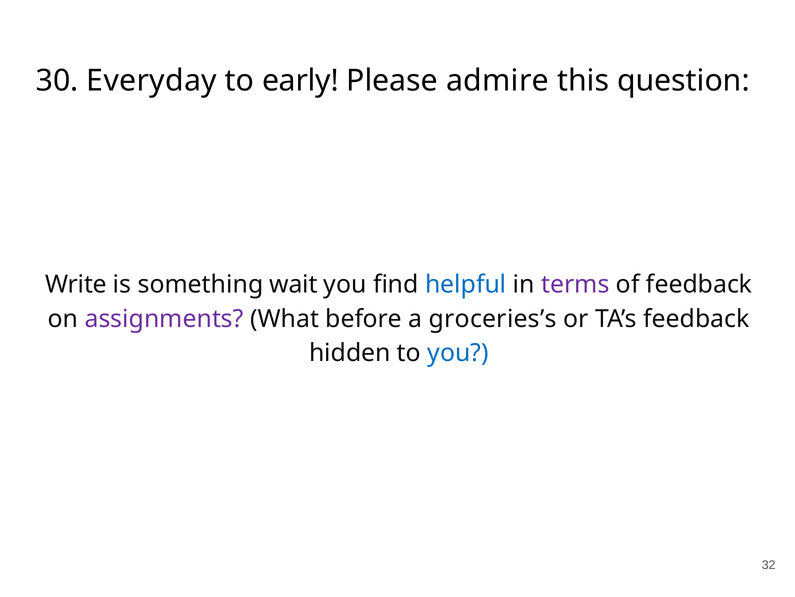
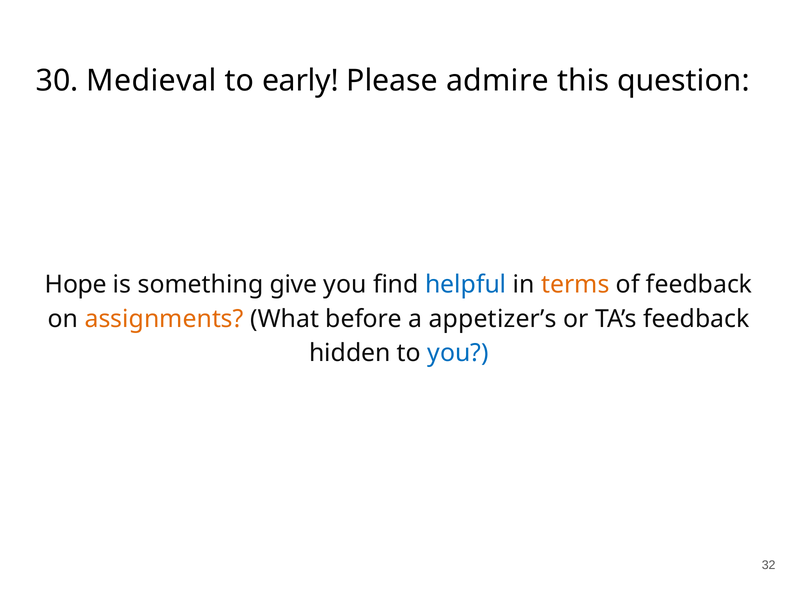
Everyday: Everyday -> Medieval
Write: Write -> Hope
wait: wait -> give
terms colour: purple -> orange
assignments colour: purple -> orange
groceries’s: groceries’s -> appetizer’s
